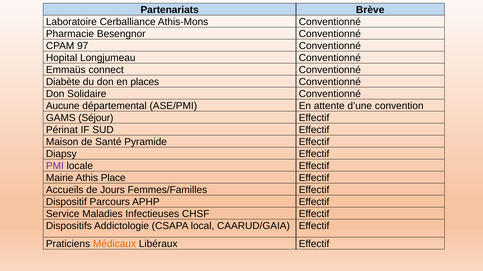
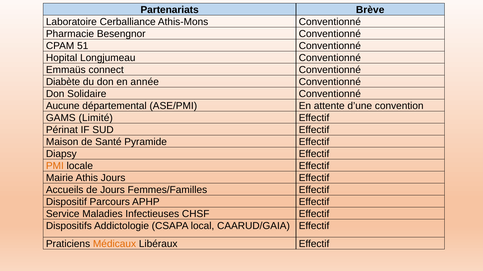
97: 97 -> 51
places: places -> année
Séjour: Séjour -> Limité
PMI colour: purple -> orange
Athis Place: Place -> Jours
